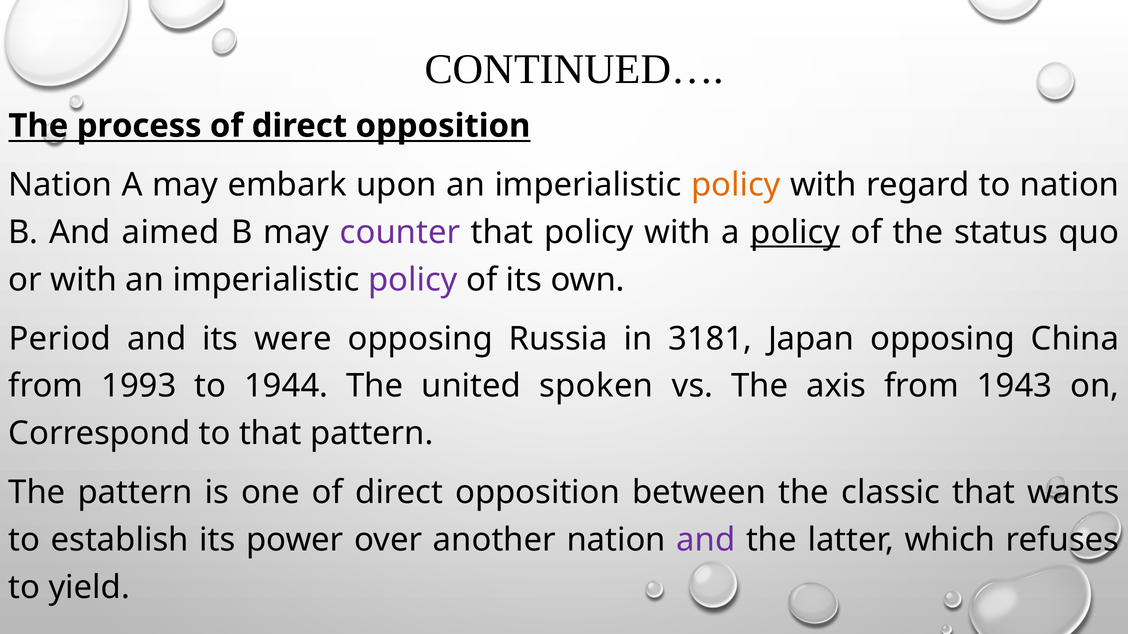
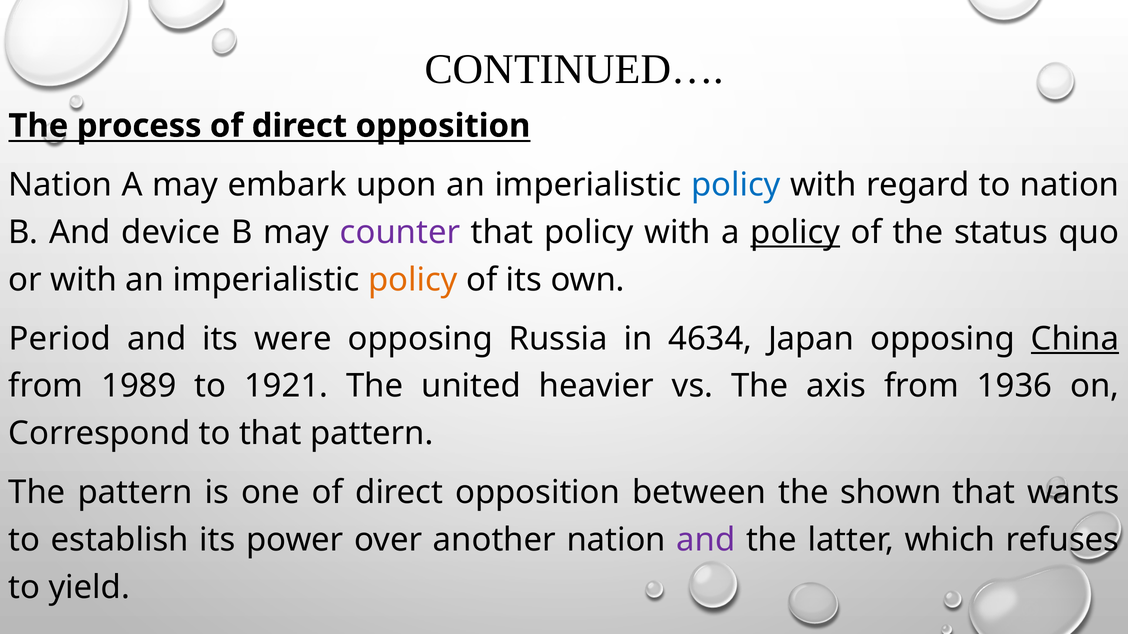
policy at (736, 185) colour: orange -> blue
aimed: aimed -> device
policy at (413, 280) colour: purple -> orange
3181: 3181 -> 4634
China underline: none -> present
1993: 1993 -> 1989
1944: 1944 -> 1921
spoken: spoken -> heavier
1943: 1943 -> 1936
classic: classic -> shown
